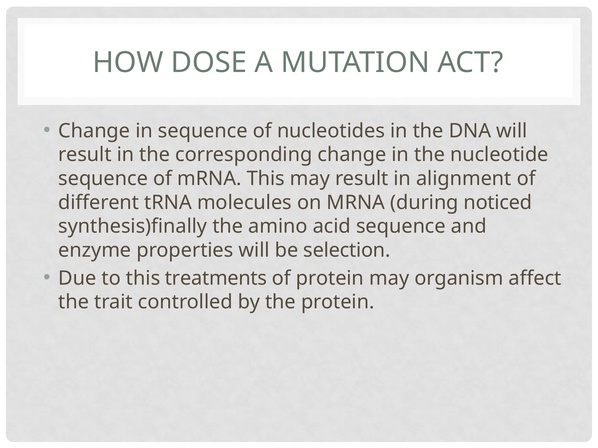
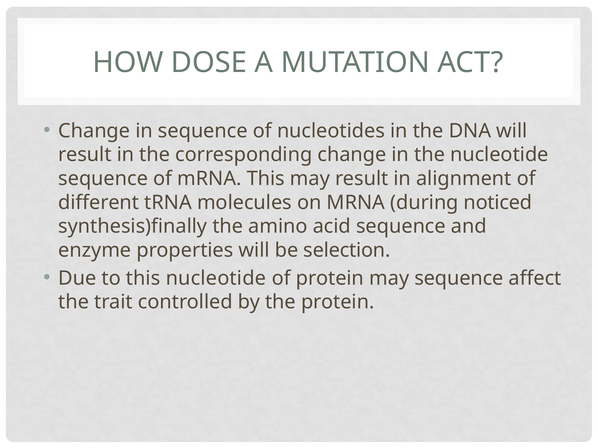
this treatments: treatments -> nucleotide
may organism: organism -> sequence
